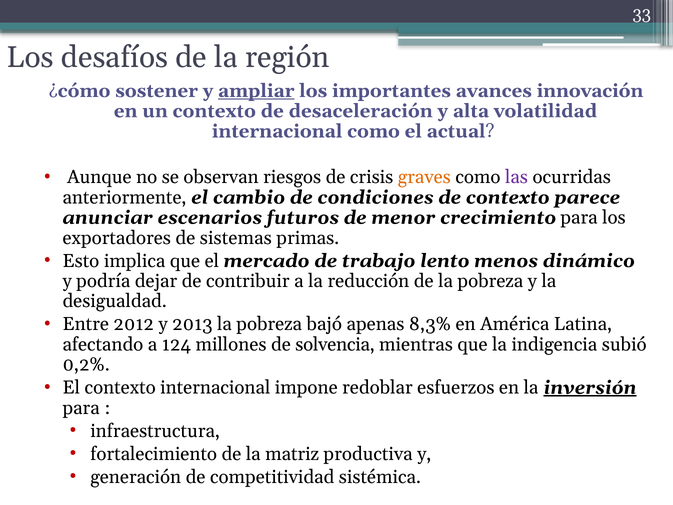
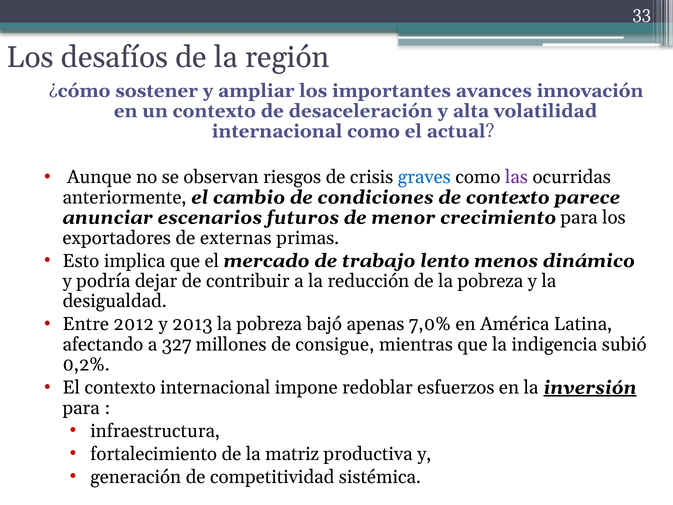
ampliar underline: present -> none
graves colour: orange -> blue
sistemas: sistemas -> externas
8,3%: 8,3% -> 7,0%
124: 124 -> 327
solvencia: solvencia -> consigue
